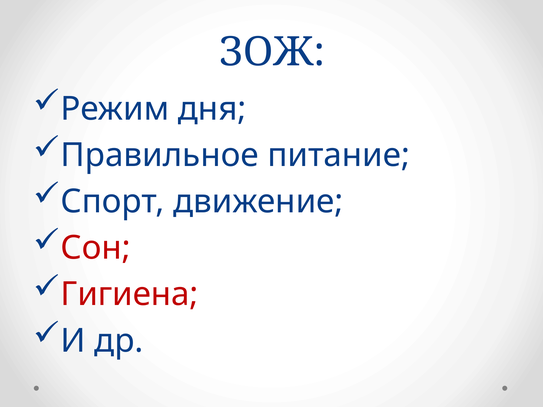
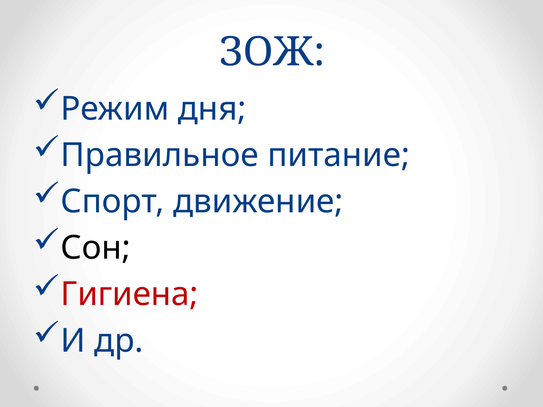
Сон colour: red -> black
